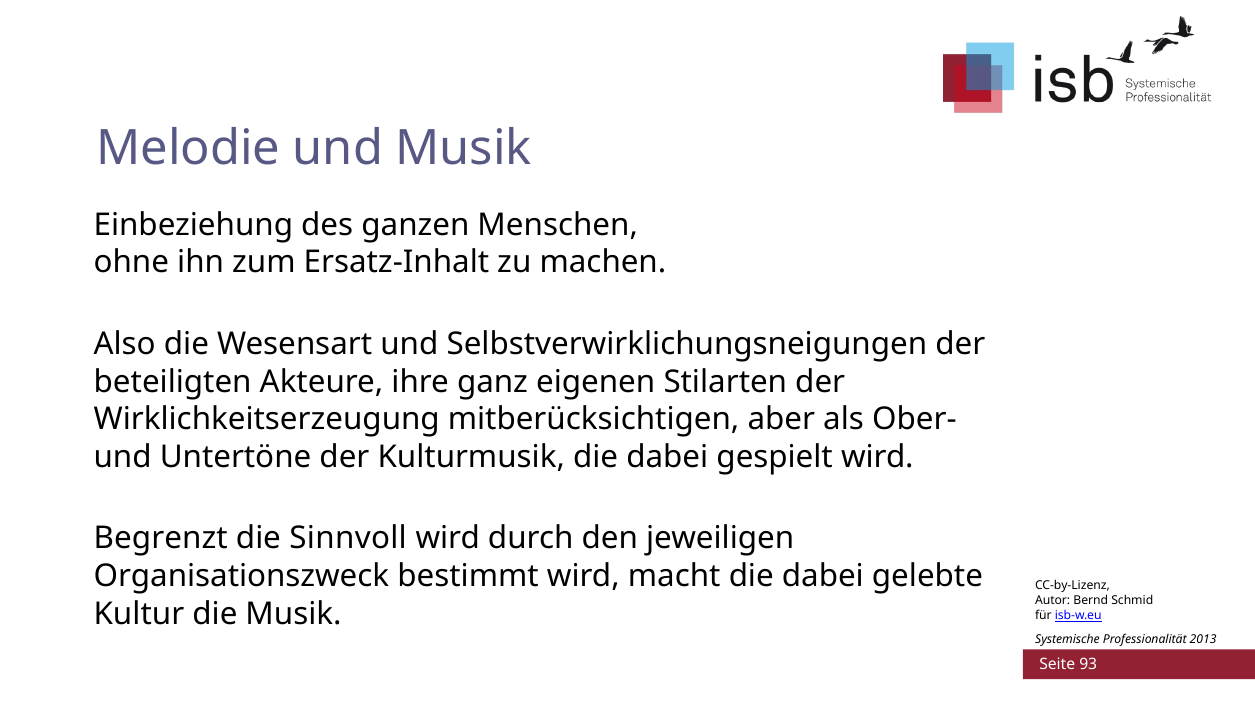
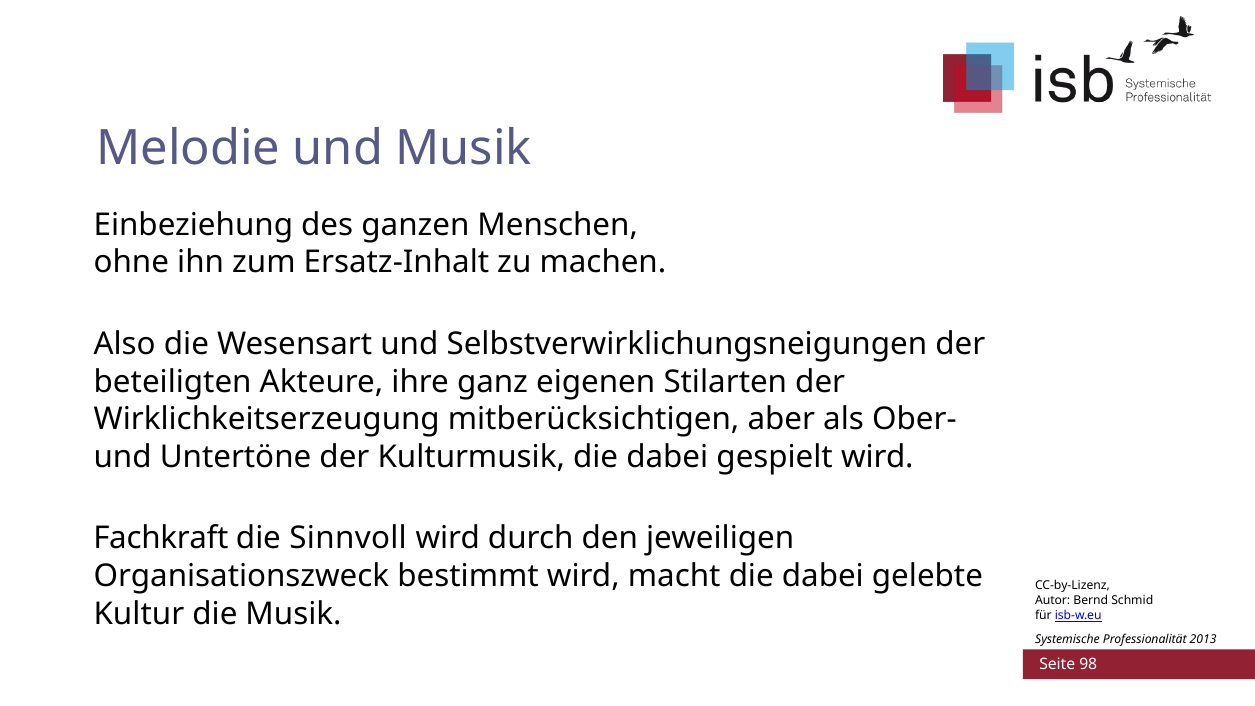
Begrenzt: Begrenzt -> Fachkraft
93: 93 -> 98
